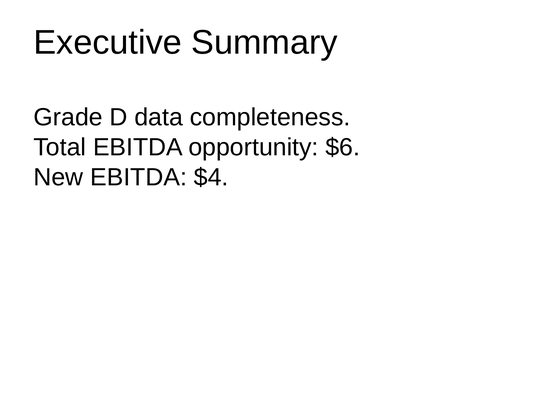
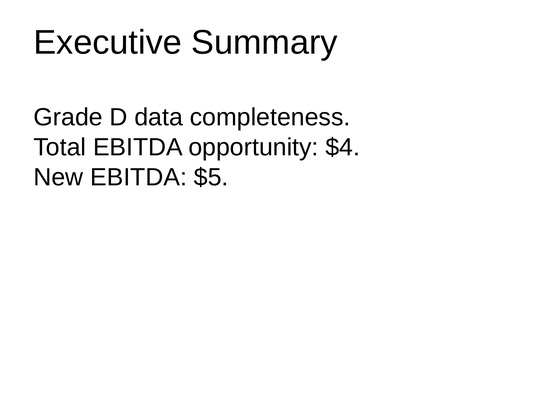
$6: $6 -> $4
$4: $4 -> $5
